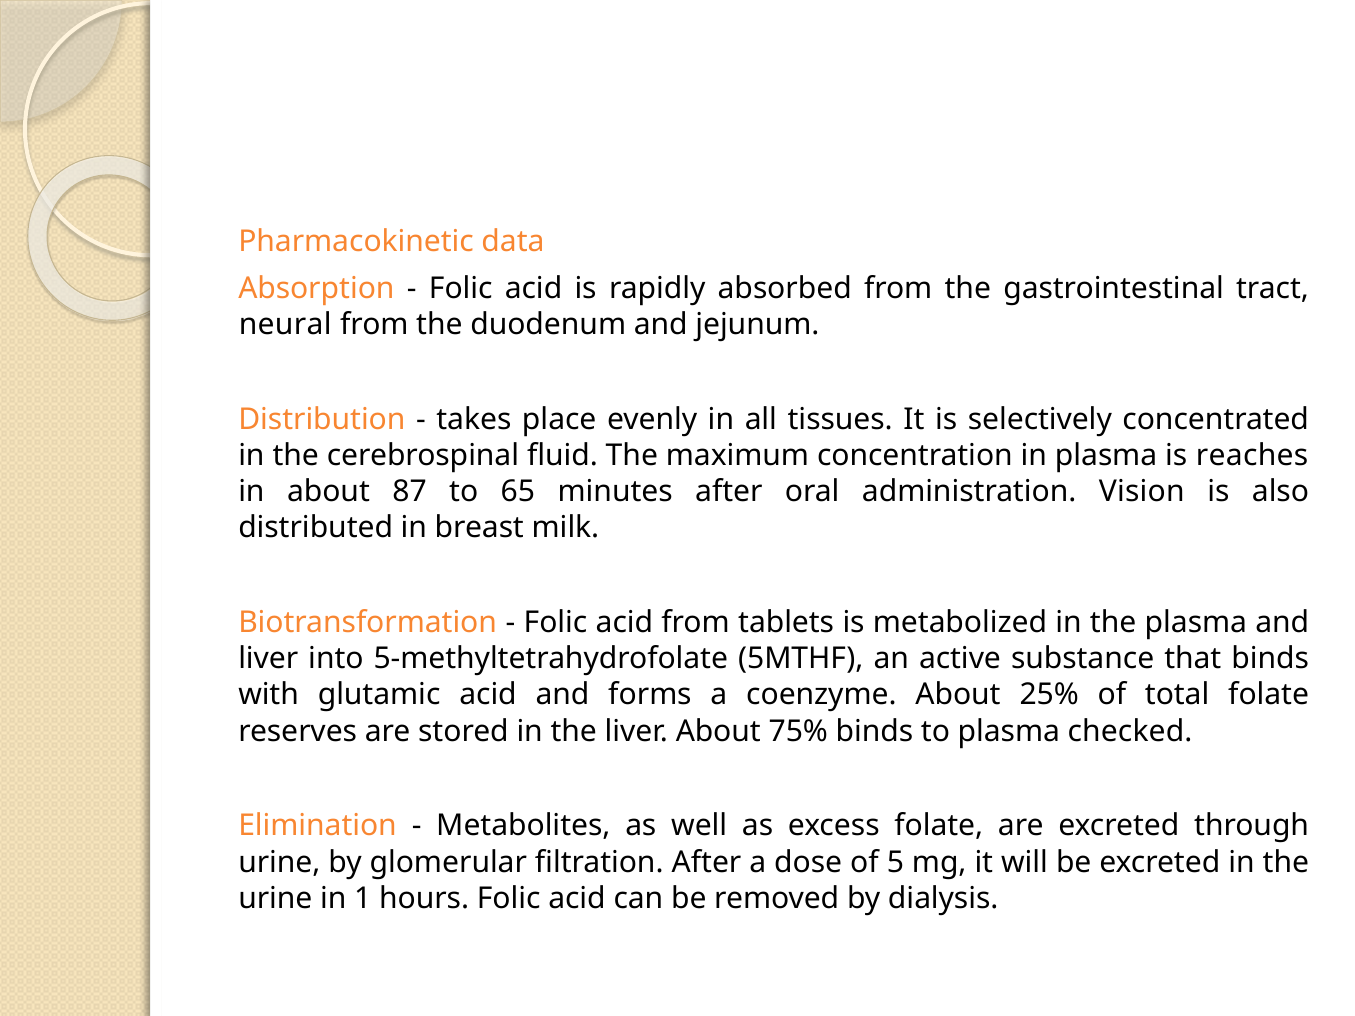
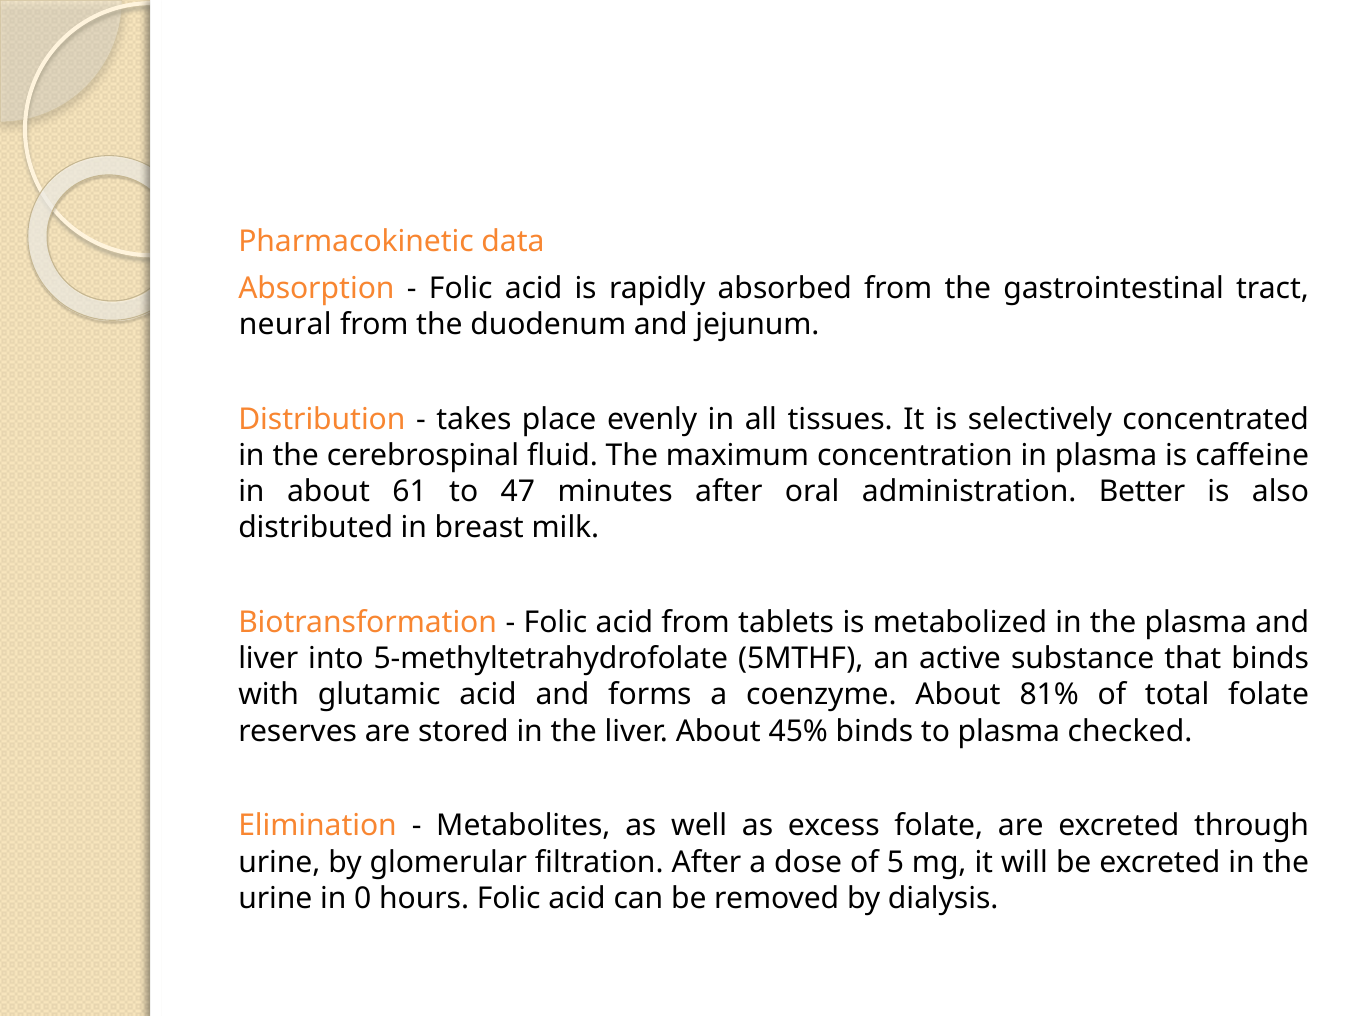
reaches: reaches -> caffeine
87: 87 -> 61
65: 65 -> 47
Vision: Vision -> Better
25%: 25% -> 81%
75%: 75% -> 45%
1: 1 -> 0
